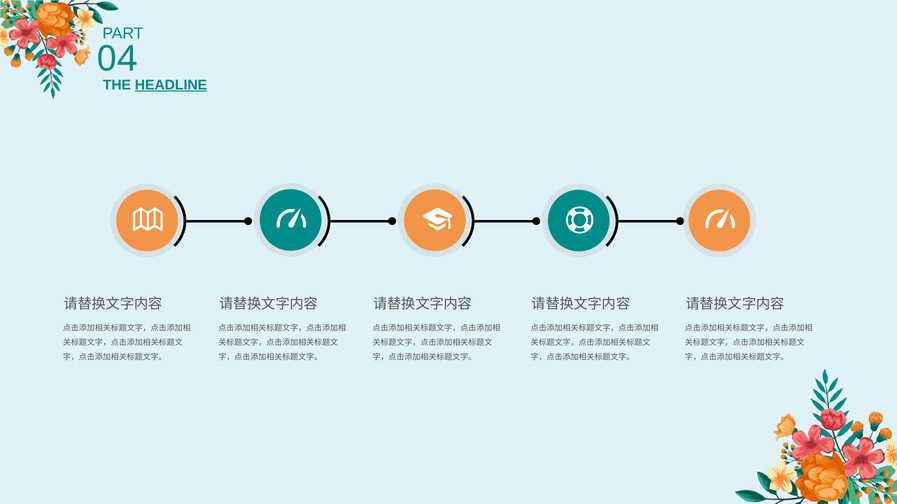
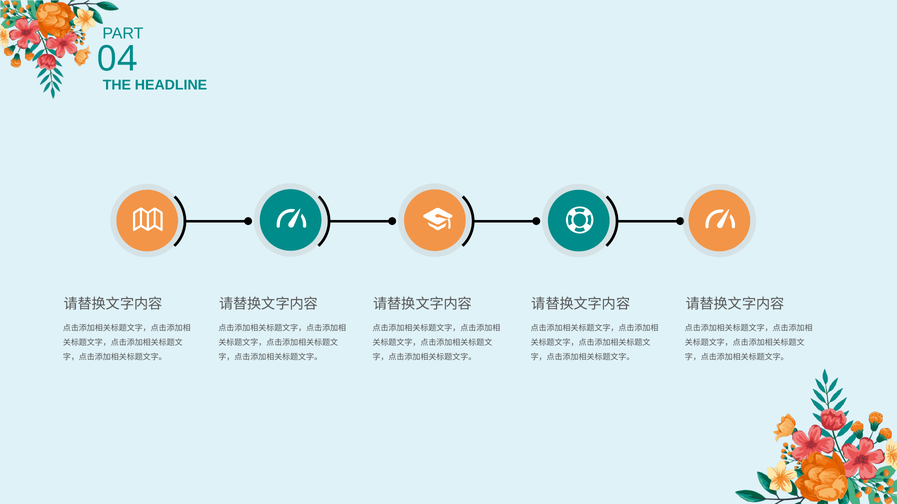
HEADLINE underline: present -> none
